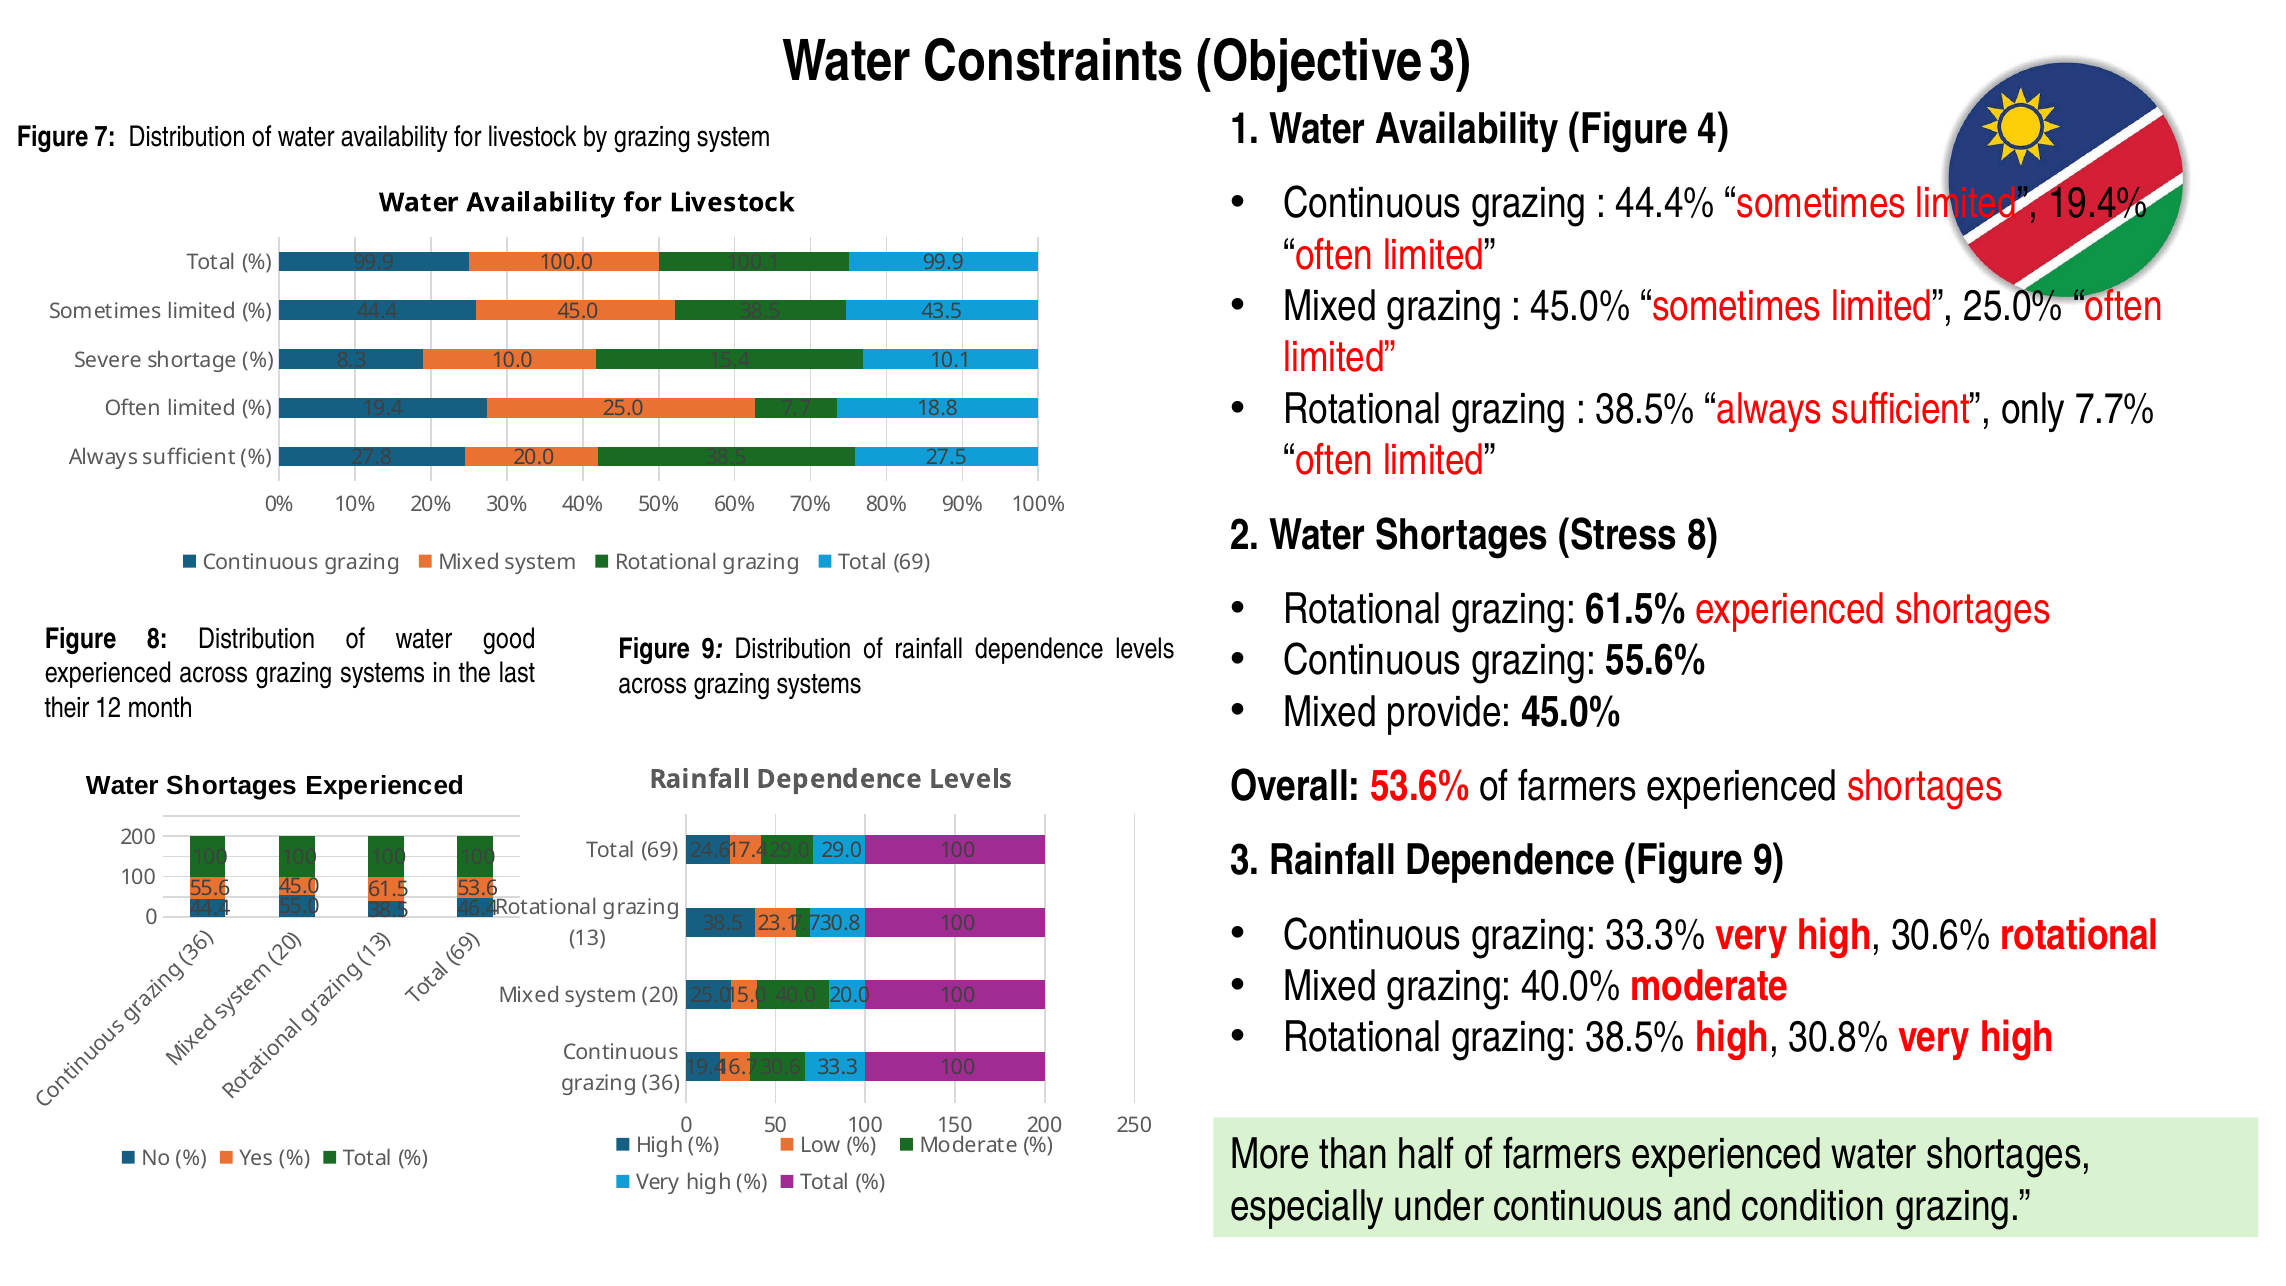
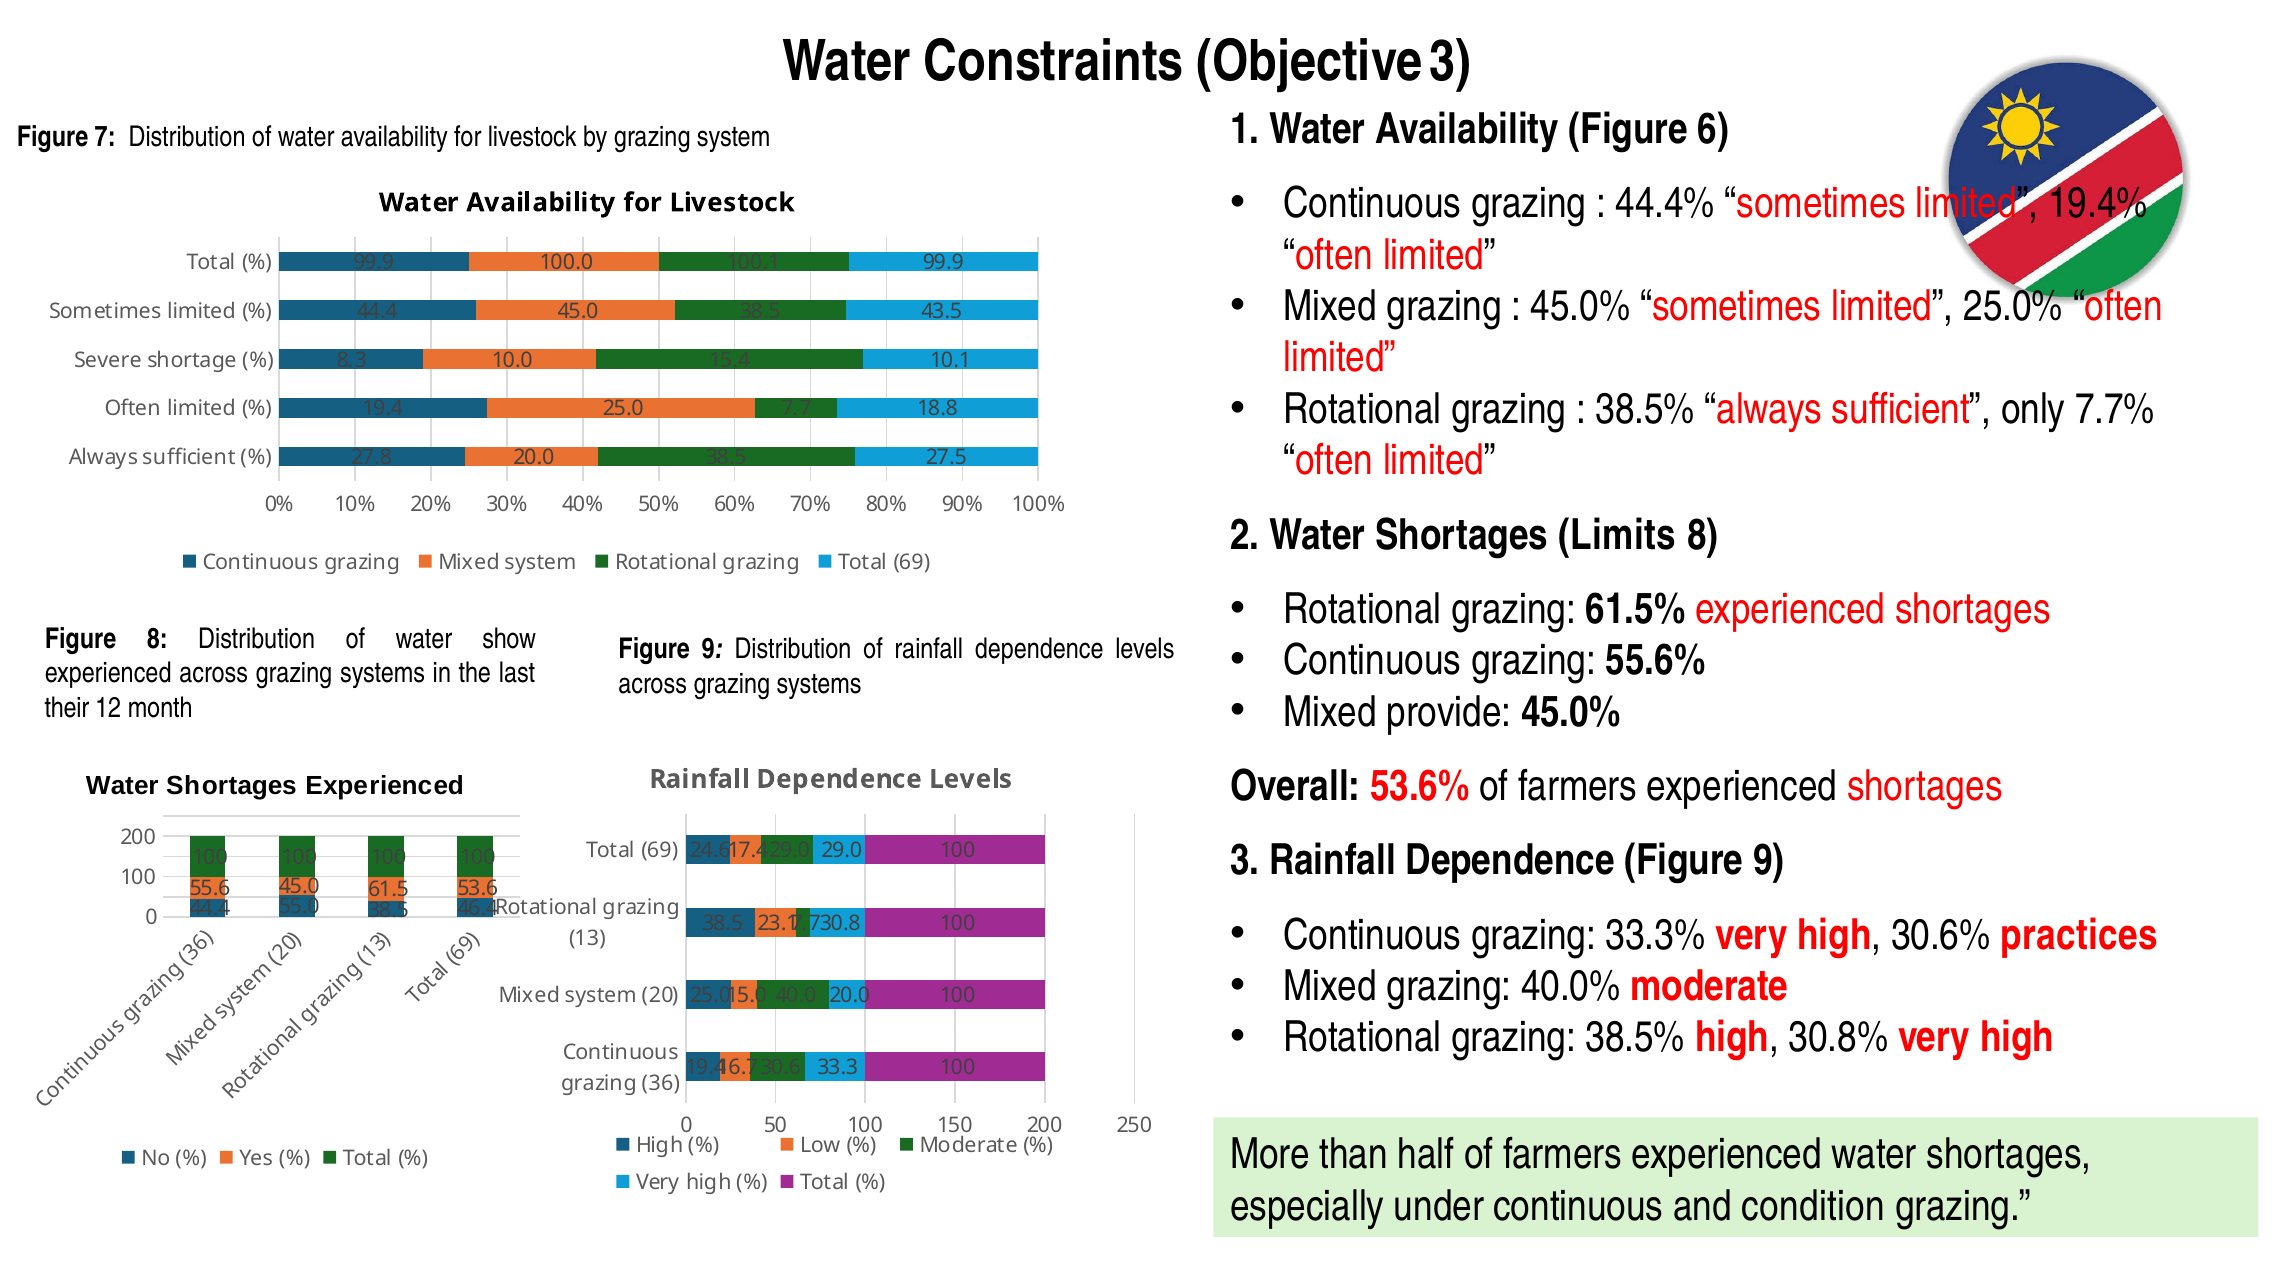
Figure 4: 4 -> 6
Stress: Stress -> Limits
good: good -> show
30.6% rotational: rotational -> practices
